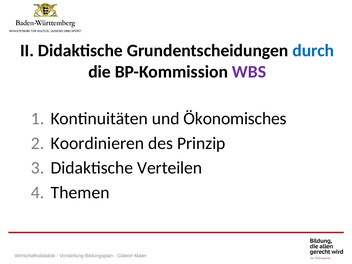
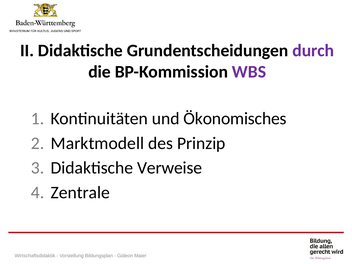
durch colour: blue -> purple
Koordinieren: Koordinieren -> Marktmodell
Verteilen: Verteilen -> Verweise
Themen: Themen -> Zentrale
